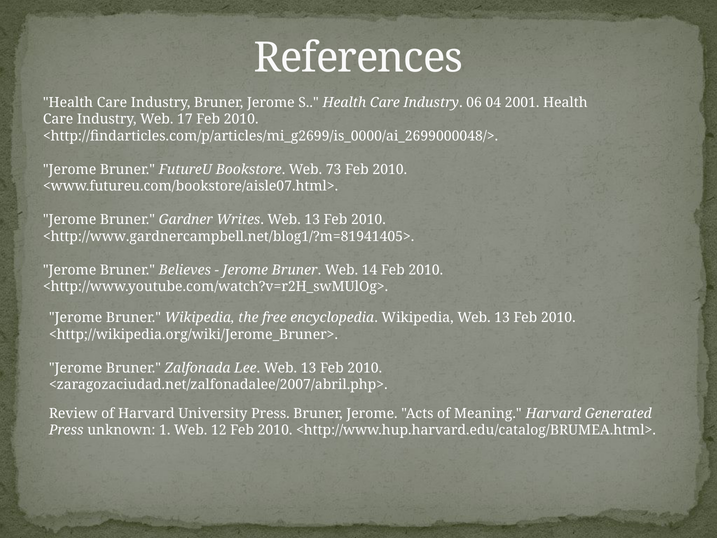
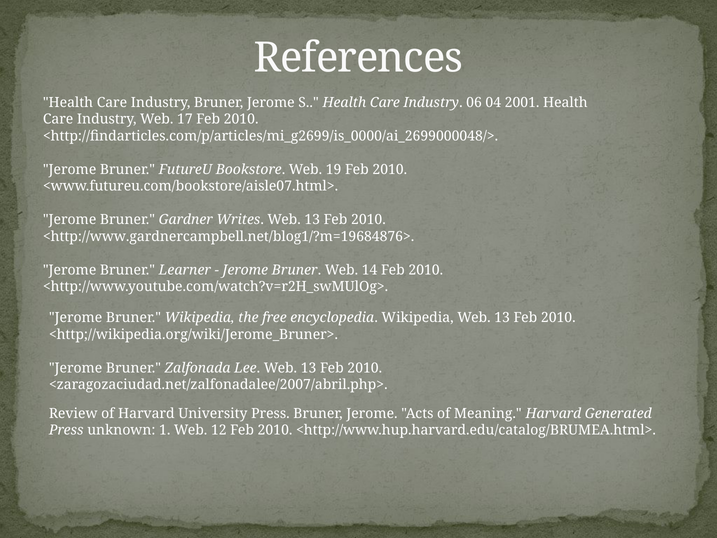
73: 73 -> 19
<http://www.gardnercampbell.net/blog1/?m=81941405>: <http://www.gardnercampbell.net/blog1/?m=81941405> -> <http://www.gardnercampbell.net/blog1/?m=19684876>
Believes: Believes -> Learner
